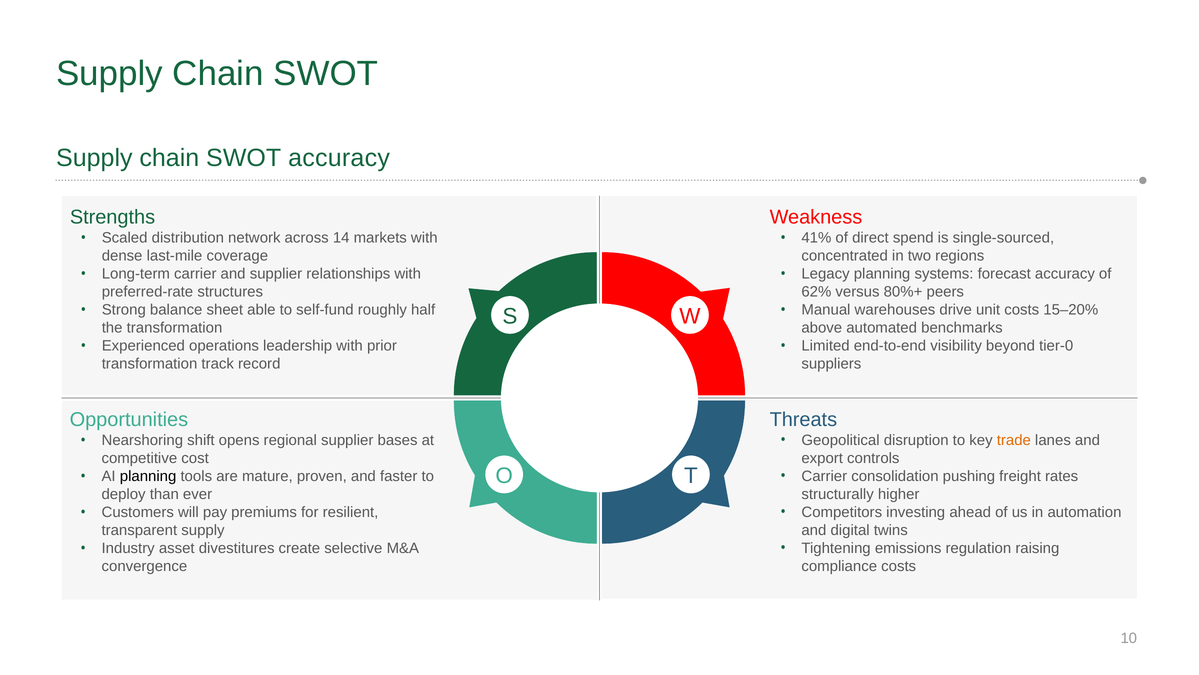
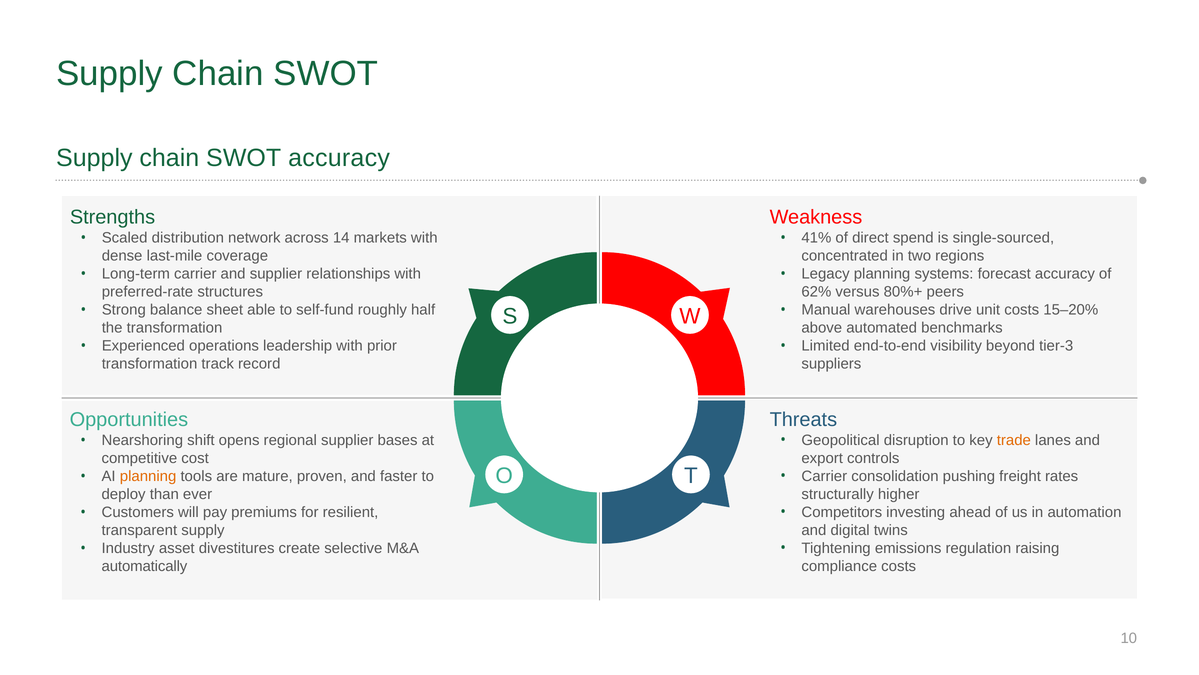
tier-0: tier-0 -> tier-3
planning at (148, 476) colour: black -> orange
convergence: convergence -> automatically
